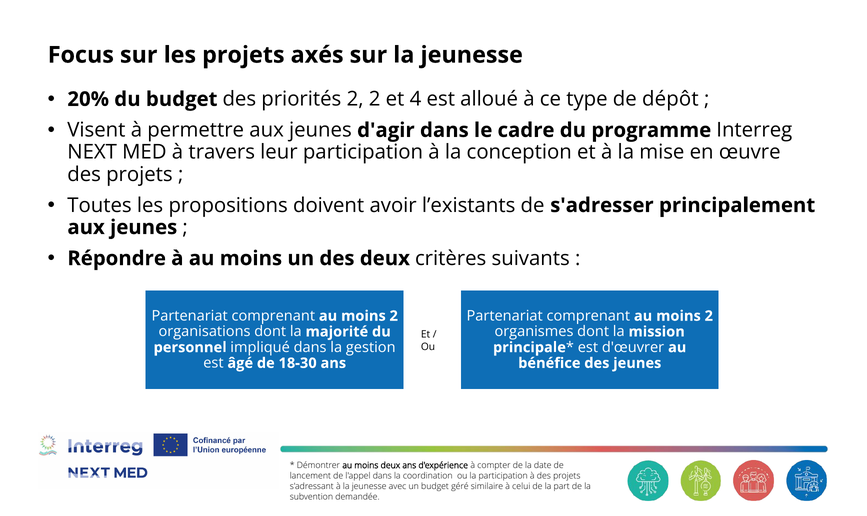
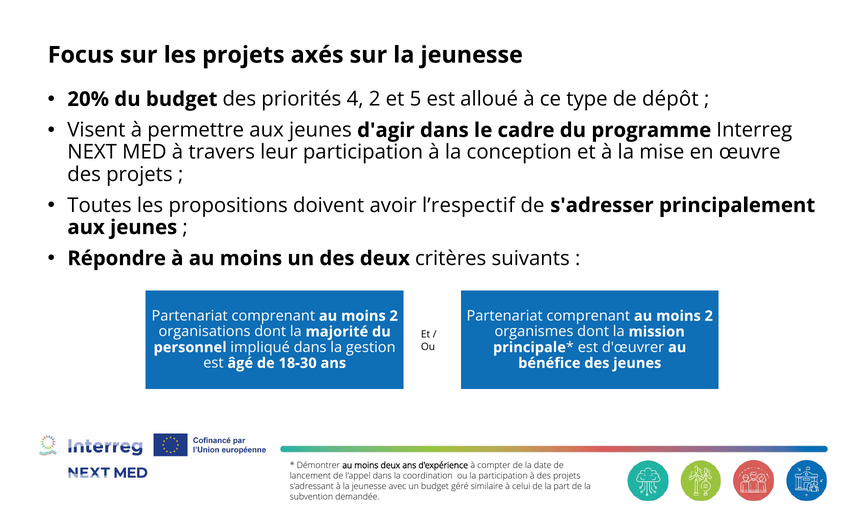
priorités 2: 2 -> 4
4: 4 -> 5
l’existants: l’existants -> l’respectif
